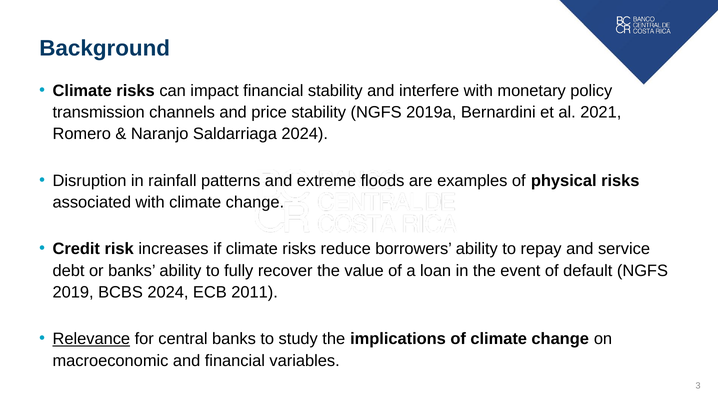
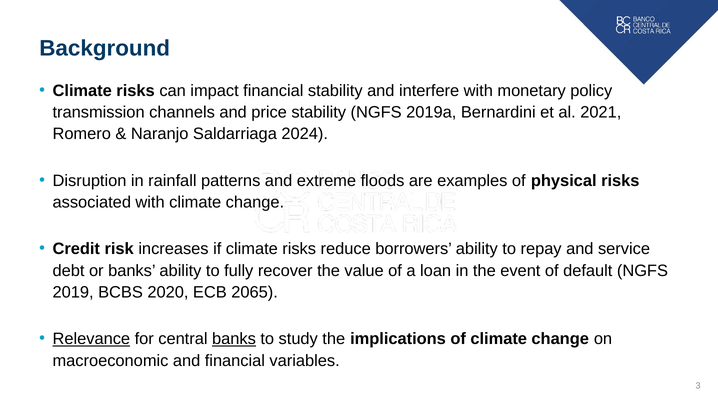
BCBS 2024: 2024 -> 2020
2011: 2011 -> 2065
banks at (234, 339) underline: none -> present
